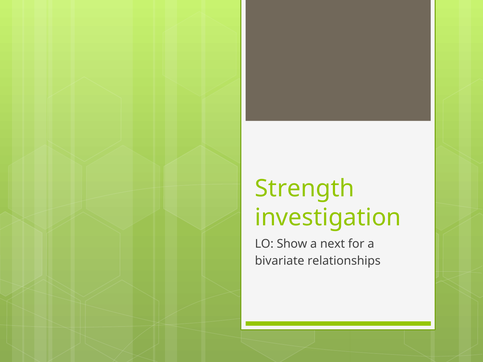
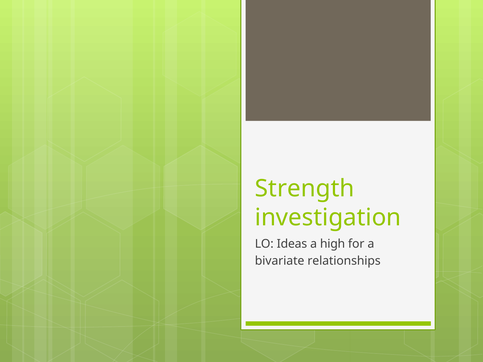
Show: Show -> Ideas
next: next -> high
